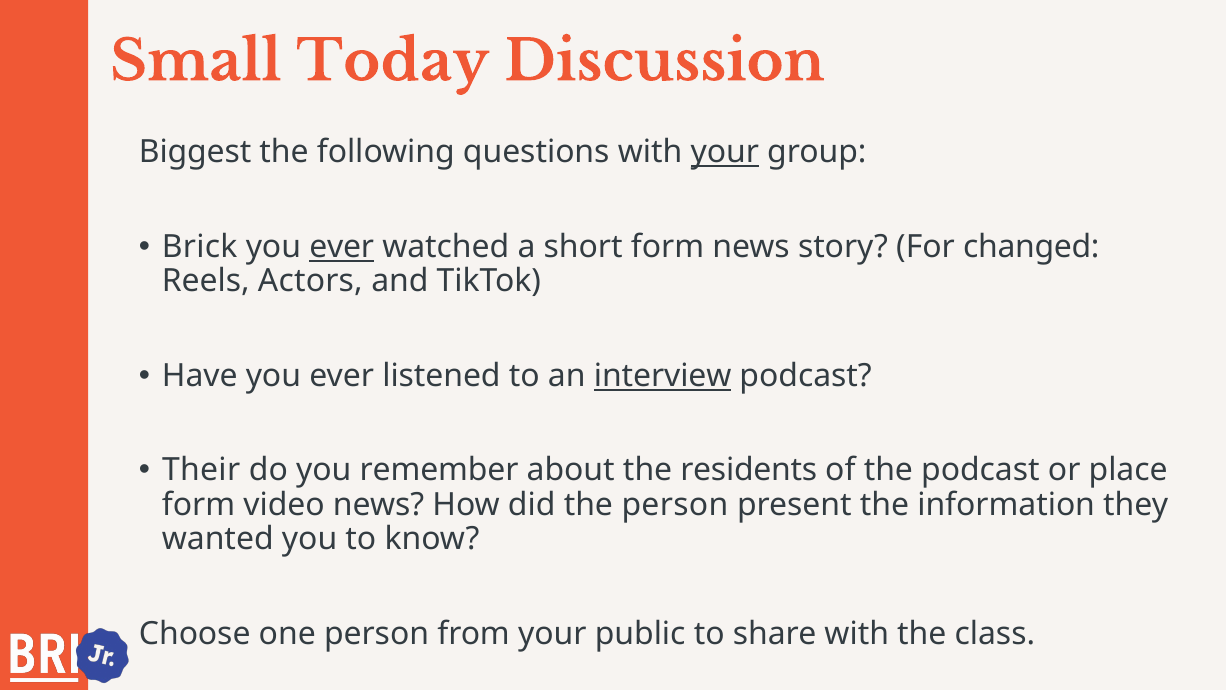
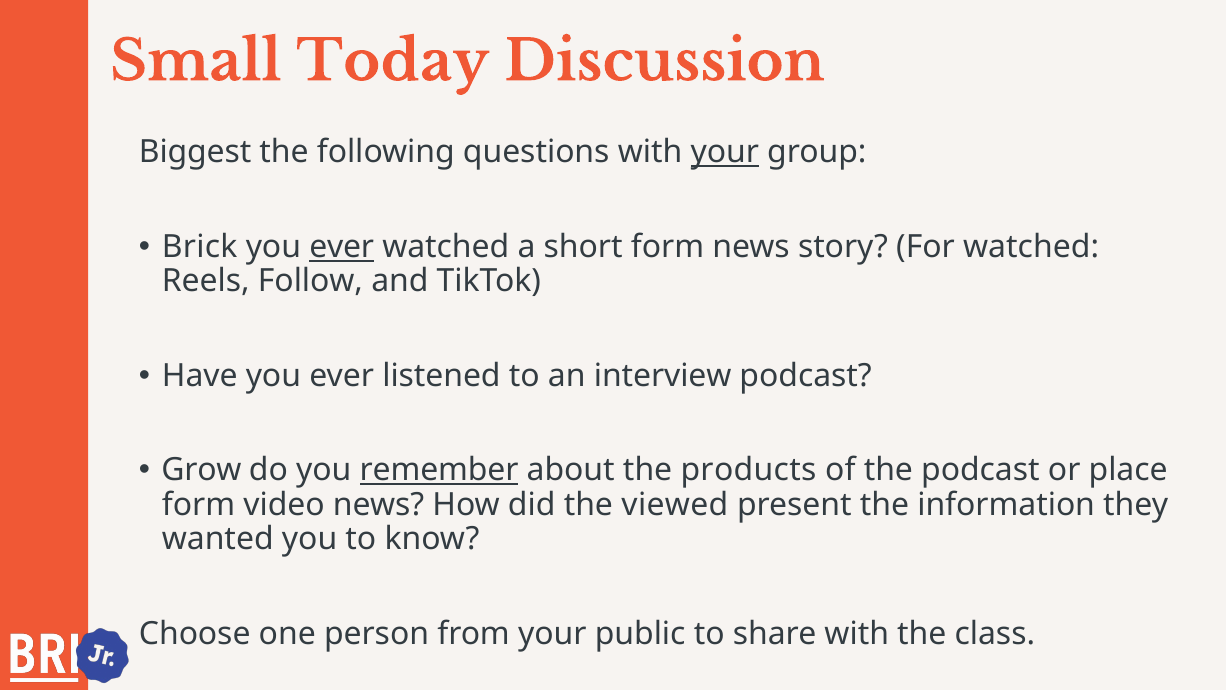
For changed: changed -> watched
Actors: Actors -> Follow
interview underline: present -> none
Their: Their -> Grow
remember underline: none -> present
residents: residents -> products
the person: person -> viewed
